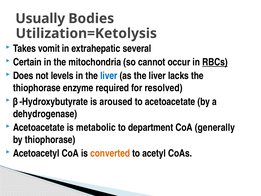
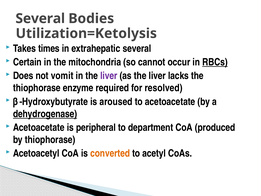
Usually at (40, 19): Usually -> Several
vomit: vomit -> times
levels: levels -> vomit
liver at (109, 76) colour: blue -> purple
dehydrogenase underline: none -> present
metabolic: metabolic -> peripheral
generally: generally -> produced
